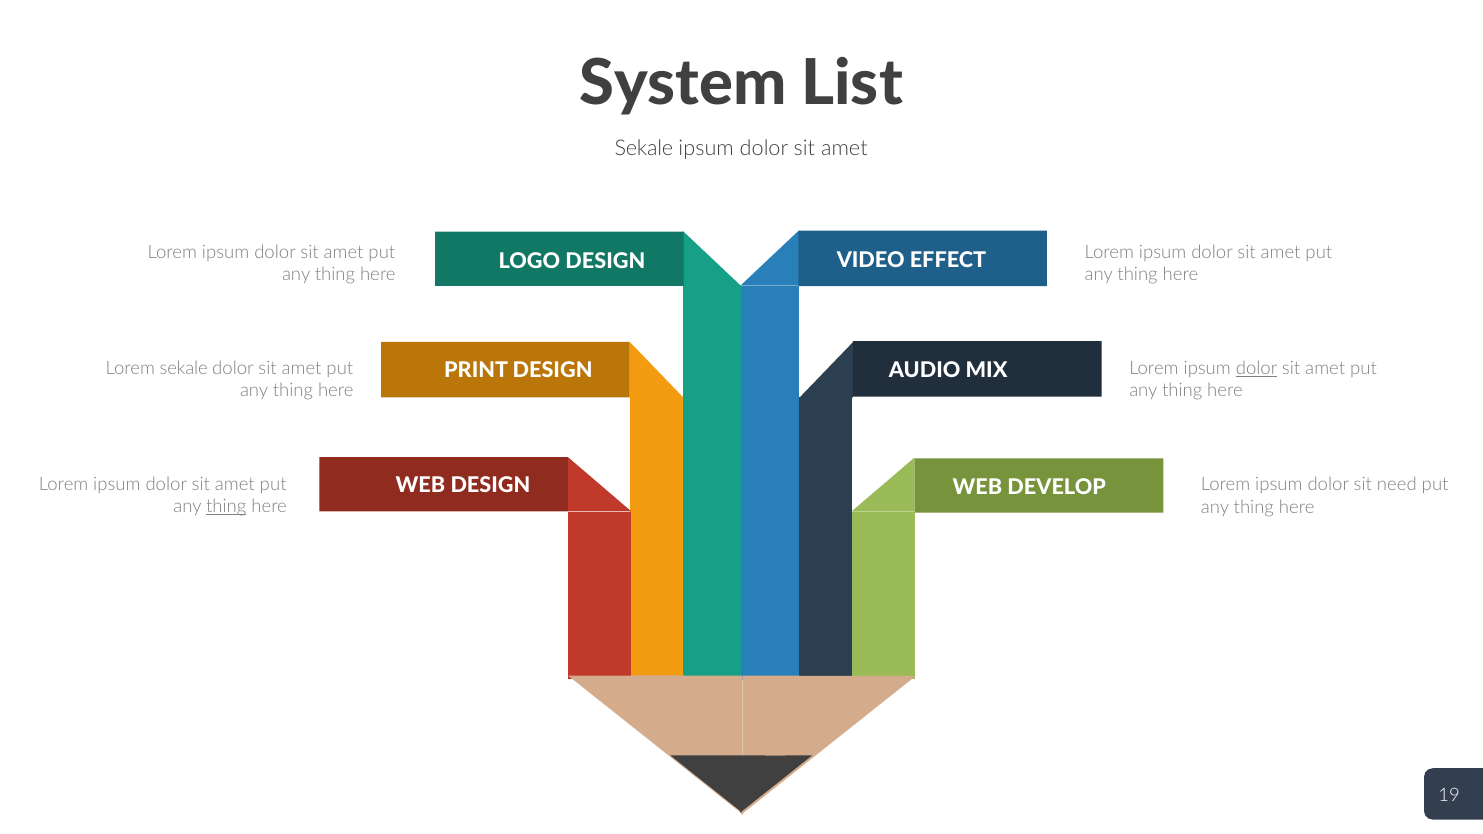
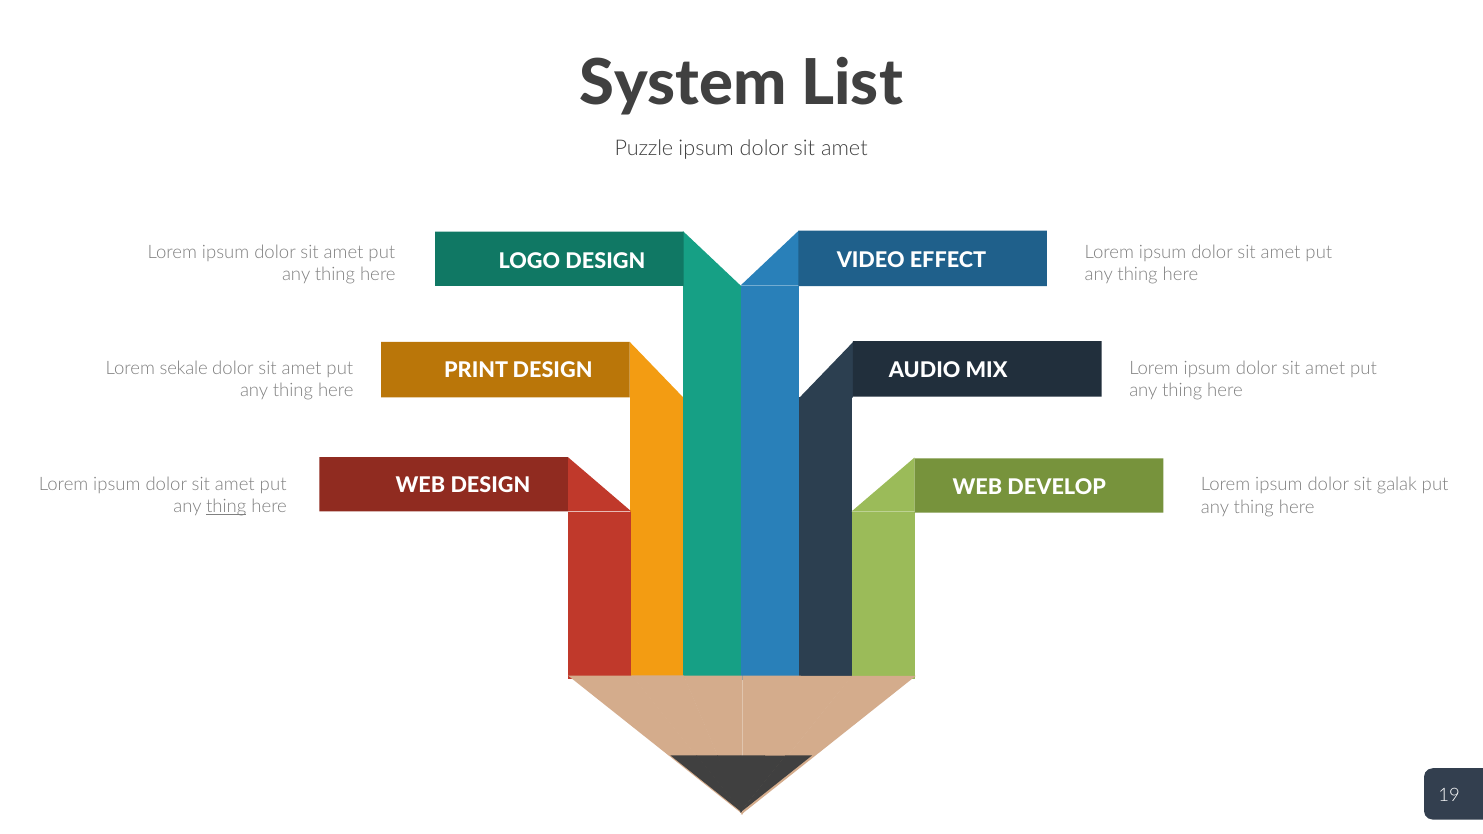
Sekale at (644, 149): Sekale -> Puzzle
dolor at (1257, 369) underline: present -> none
need: need -> galak
